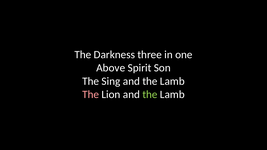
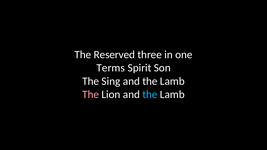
Darkness: Darkness -> Reserved
Above: Above -> Terms
the at (150, 95) colour: light green -> light blue
